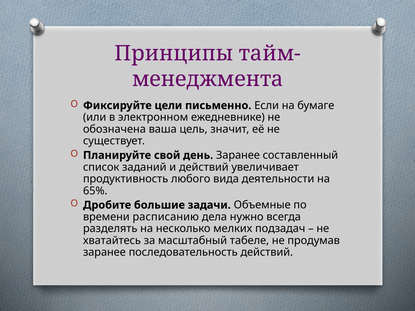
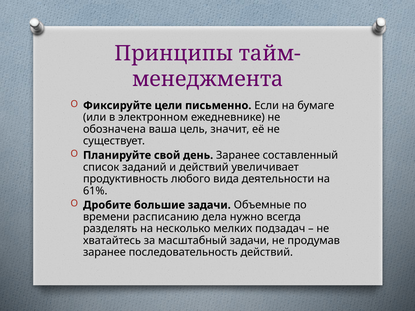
65%: 65% -> 61%
масштабный табеле: табеле -> задачи
